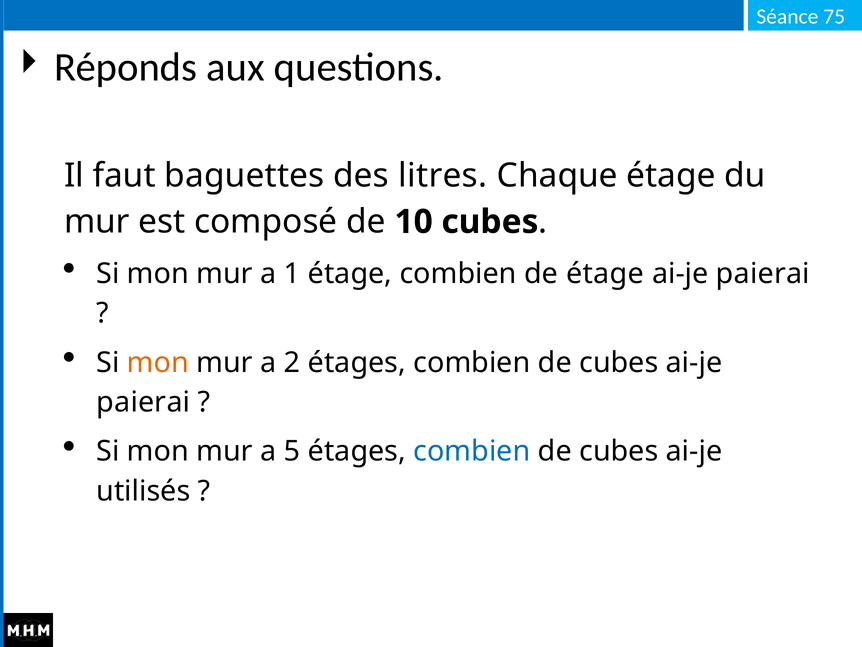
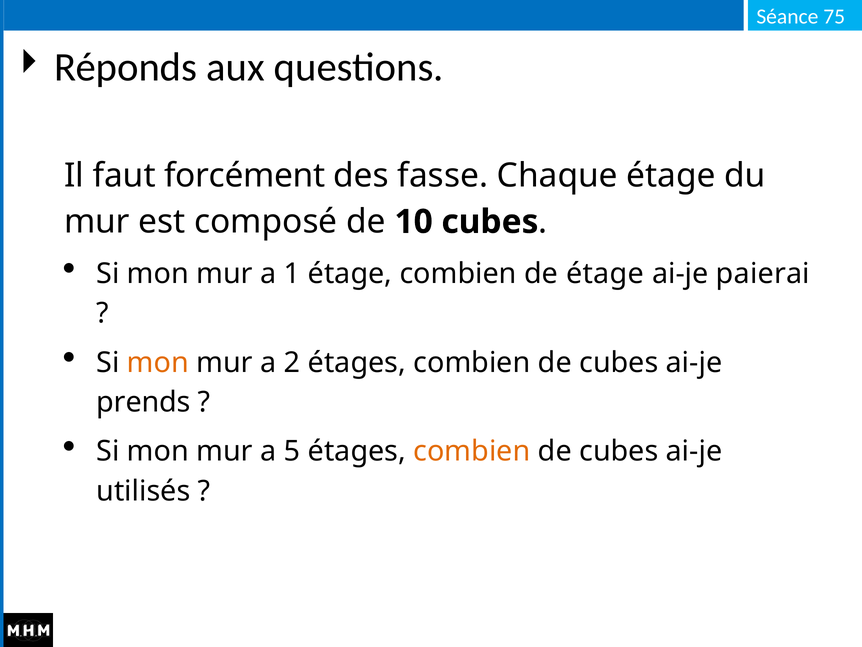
baguettes: baguettes -> forcément
litres: litres -> fasse
paierai at (143, 402): paierai -> prends
combien at (472, 451) colour: blue -> orange
